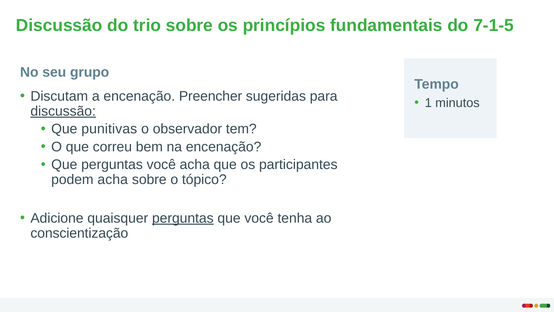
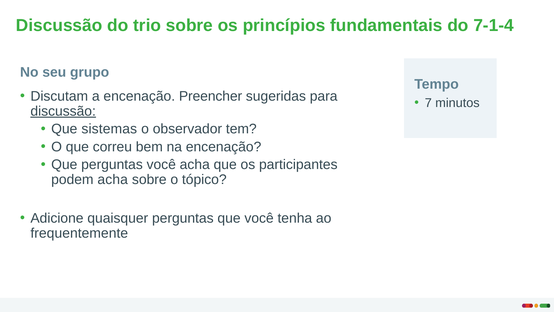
7-1-5: 7-1-5 -> 7-1-4
1: 1 -> 7
punitivas: punitivas -> sistemas
perguntas at (183, 218) underline: present -> none
conscientização: conscientização -> frequentemente
